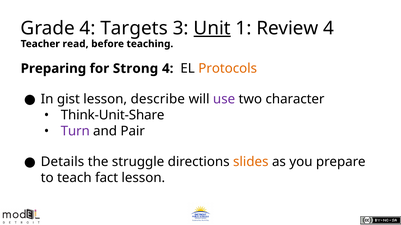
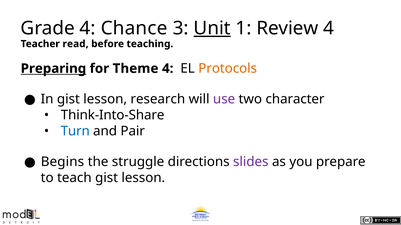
Targets: Targets -> Chance
Preparing underline: none -> present
Strong: Strong -> Theme
describe: describe -> research
Think-Unit-Share: Think-Unit-Share -> Think-Into-Share
Turn colour: purple -> blue
Details: Details -> Begins
slides colour: orange -> purple
teach fact: fact -> gist
